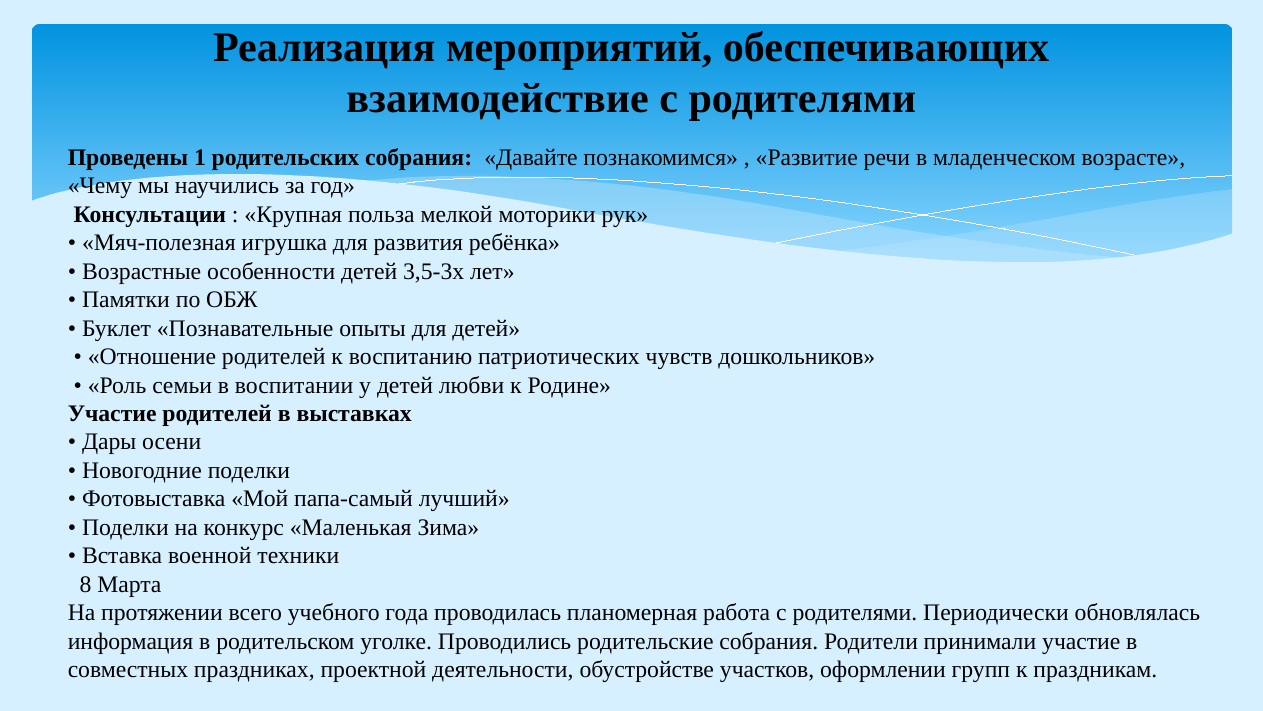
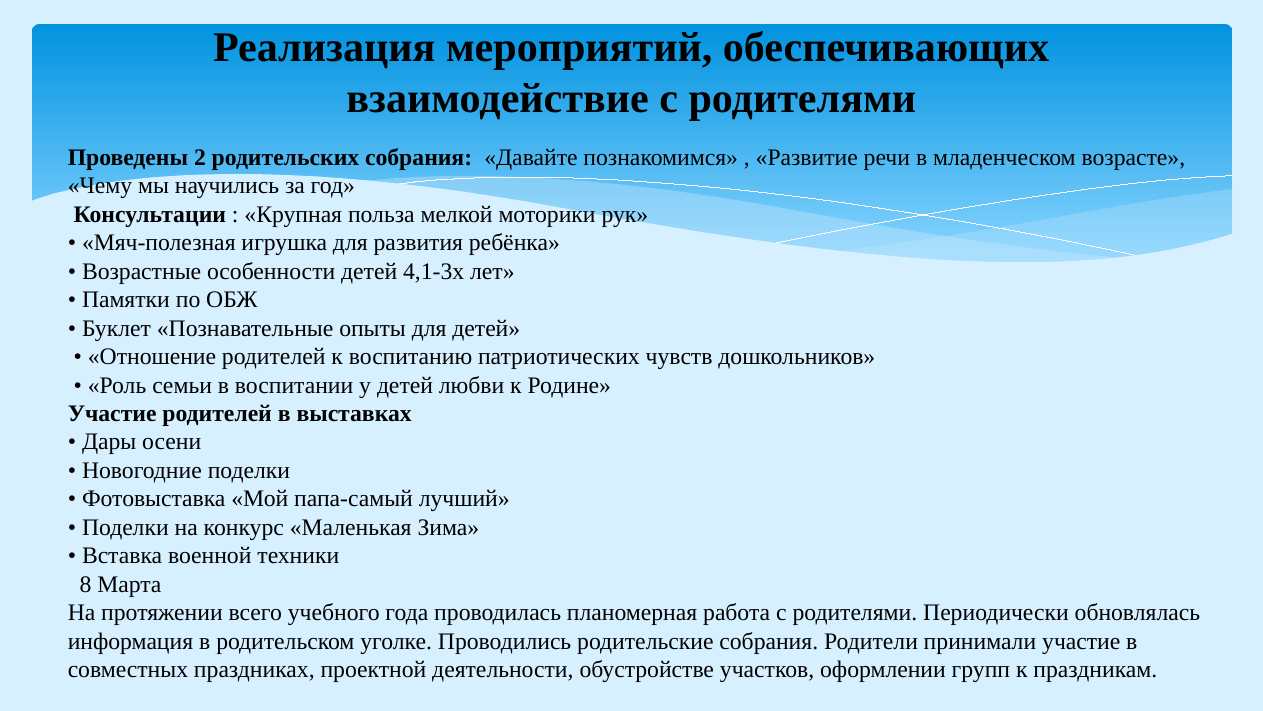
1: 1 -> 2
3,5-3х: 3,5-3х -> 4,1-3х
